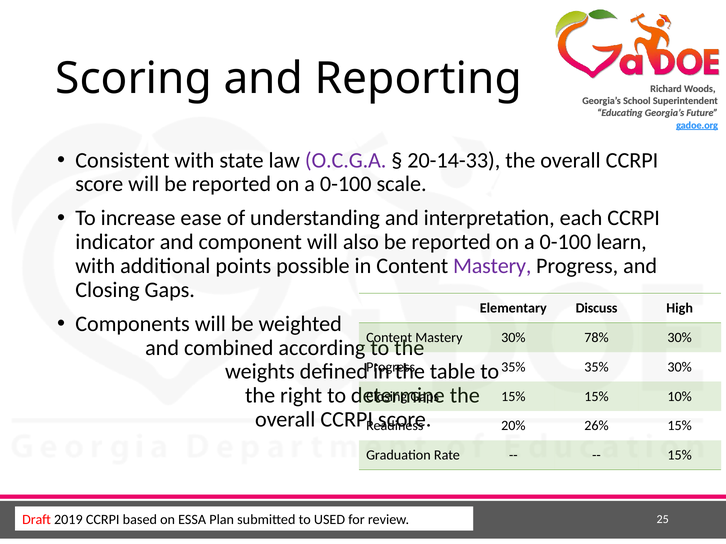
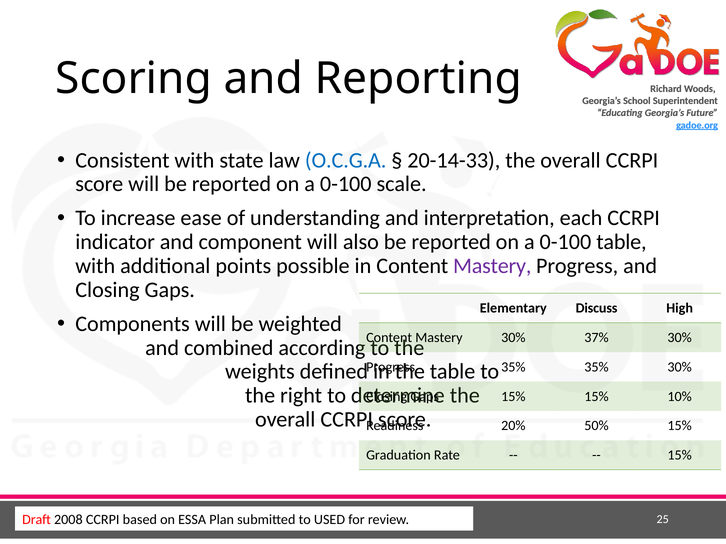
O.C.G.A colour: purple -> blue
0-100 learn: learn -> table
78%: 78% -> 37%
26%: 26% -> 50%
2019: 2019 -> 2008
